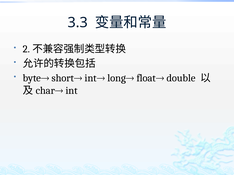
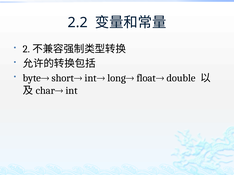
3.3: 3.3 -> 2.2
